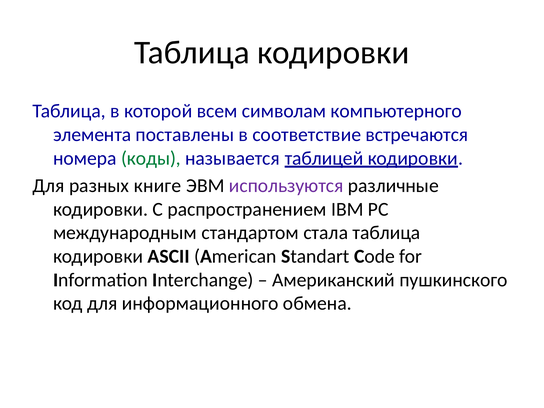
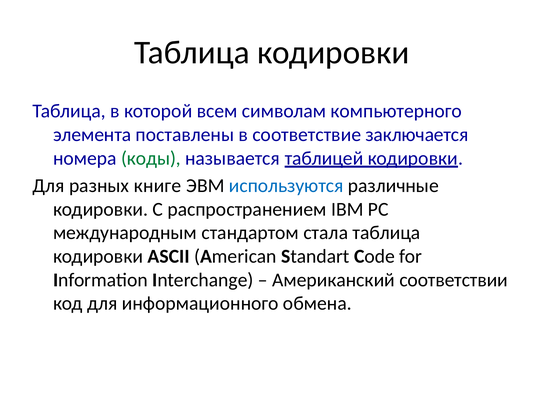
встречаются: встречаются -> заключается
используются colour: purple -> blue
пушкинского: пушкинского -> соответствии
